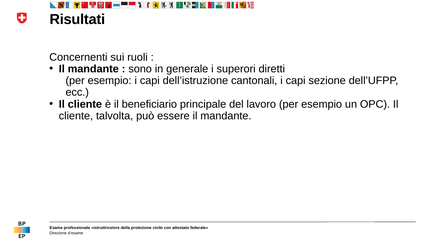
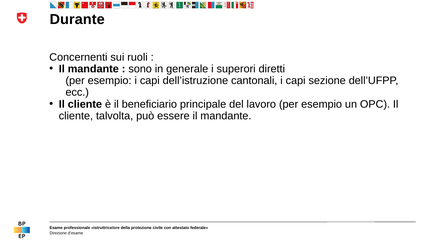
Risultati: Risultati -> Durante
